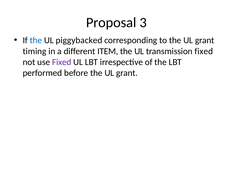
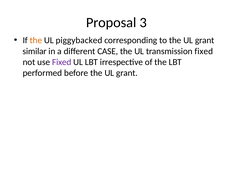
the at (36, 40) colour: blue -> orange
timing: timing -> similar
ITEM: ITEM -> CASE
